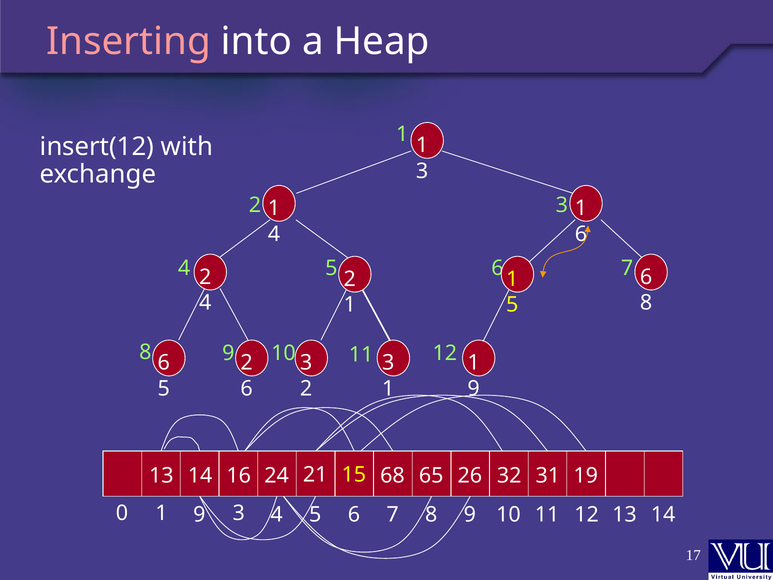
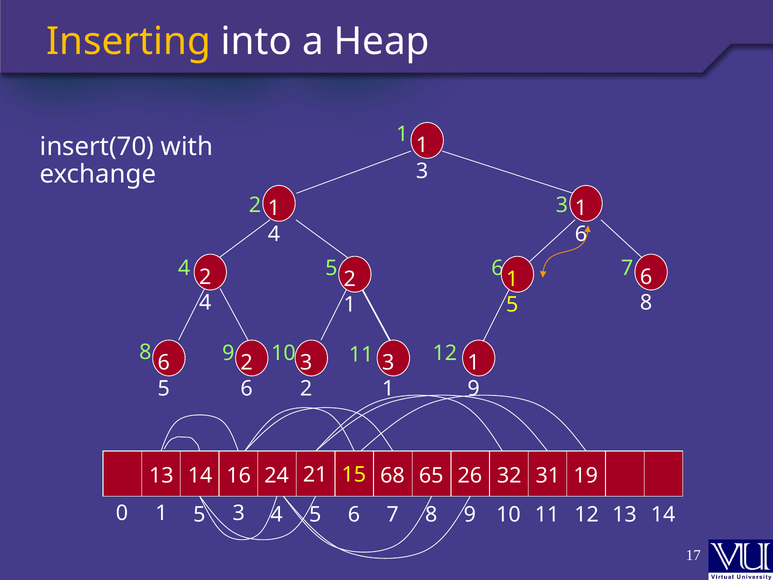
Inserting colour: pink -> yellow
insert(12: insert(12 -> insert(70
9 at (199, 514): 9 -> 5
